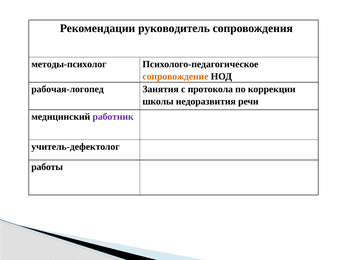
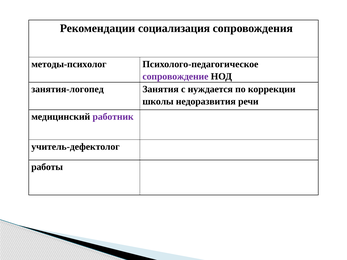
руководитель: руководитель -> социализация
сопровождение colour: orange -> purple
рабочая-логопед: рабочая-логопед -> занятия-логопед
протокола: протокола -> нуждается
